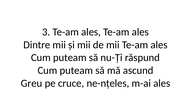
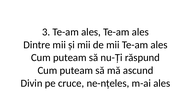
Greu: Greu -> Divin
